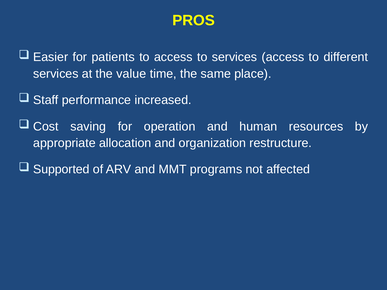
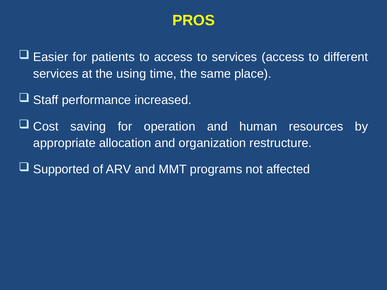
value: value -> using
